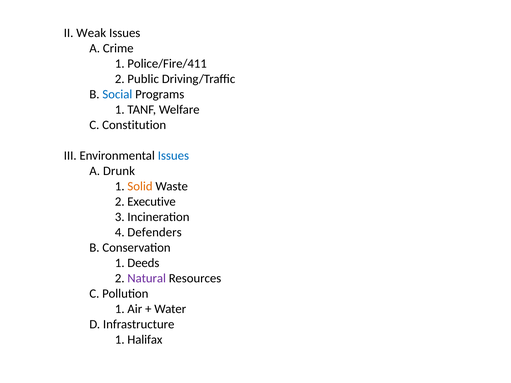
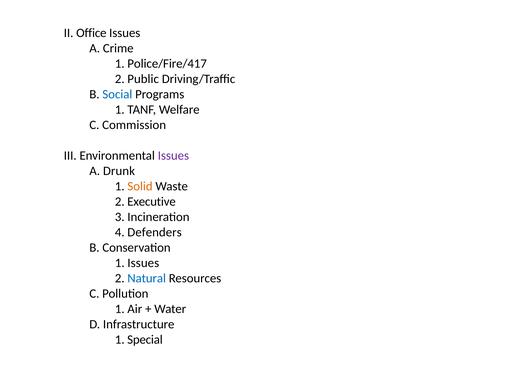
Weak: Weak -> Office
Police/Fire/411: Police/Fire/411 -> Police/Fire/417
Constitution: Constitution -> Commission
Issues at (173, 156) colour: blue -> purple
1 Deeds: Deeds -> Issues
Natural colour: purple -> blue
Halifax: Halifax -> Special
